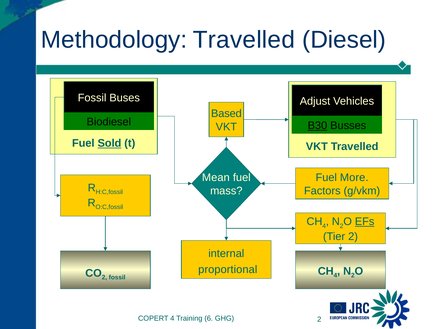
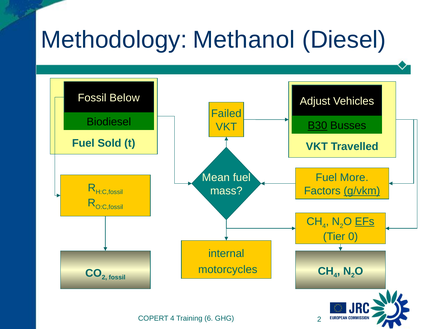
Methodology Travelled: Travelled -> Methanol
Buses: Buses -> Below
Based: Based -> Failed
Sold underline: present -> none
g/vkm underline: none -> present
Tier 2: 2 -> 0
proportional: proportional -> motorcycles
